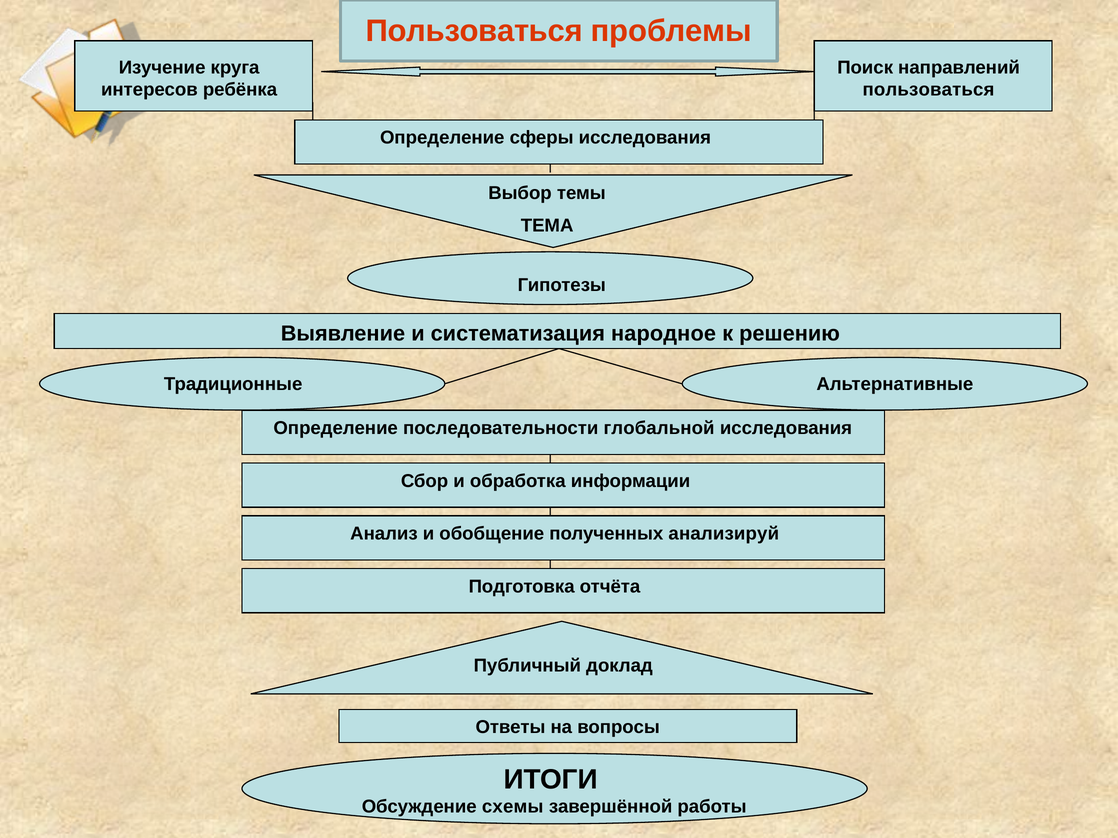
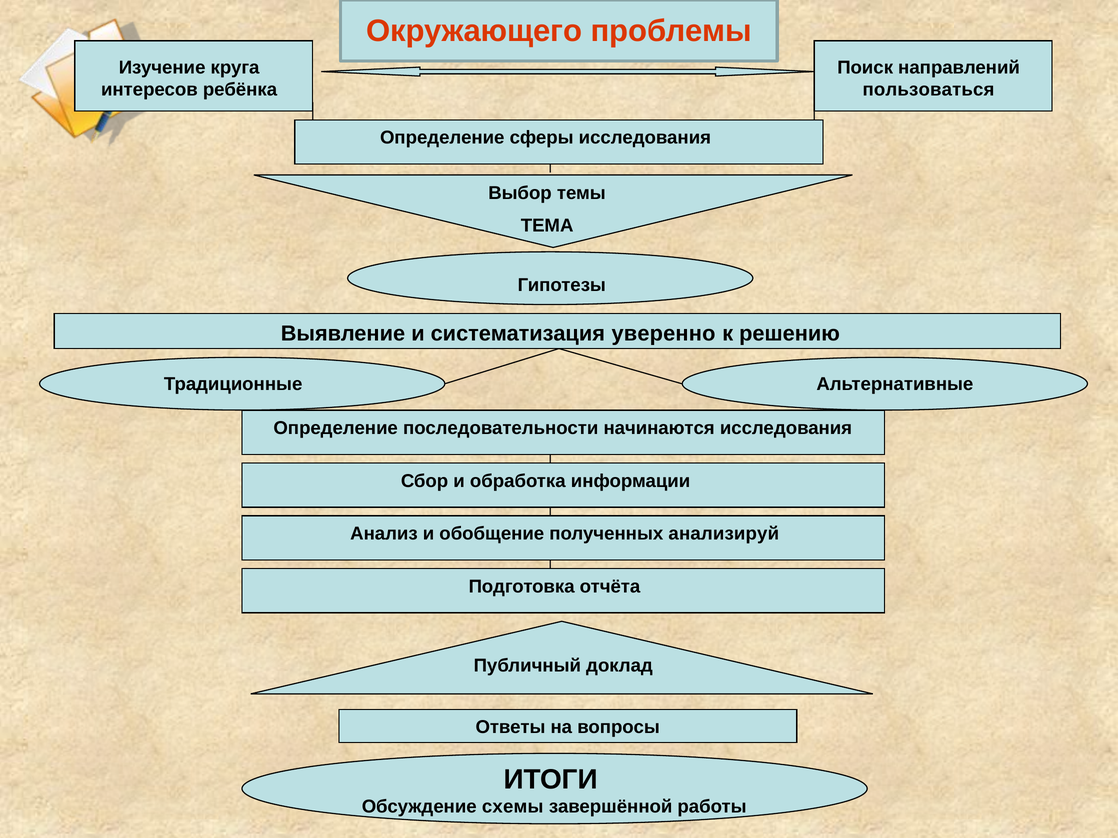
Пользоваться at (474, 31): Пользоваться -> Окружающего
народное: народное -> уверенно
глобальной: глобальной -> начинаются
